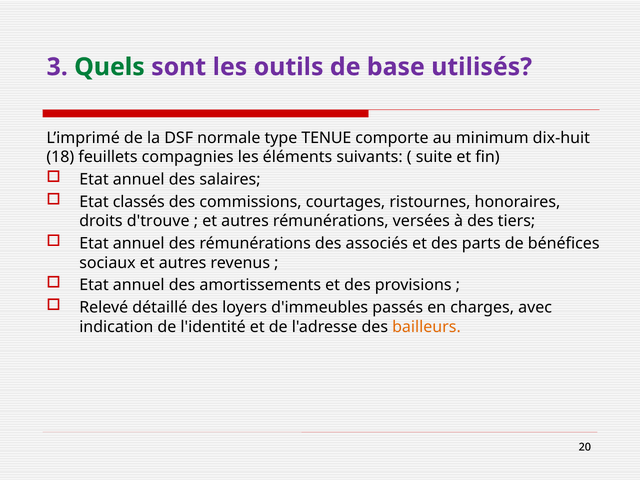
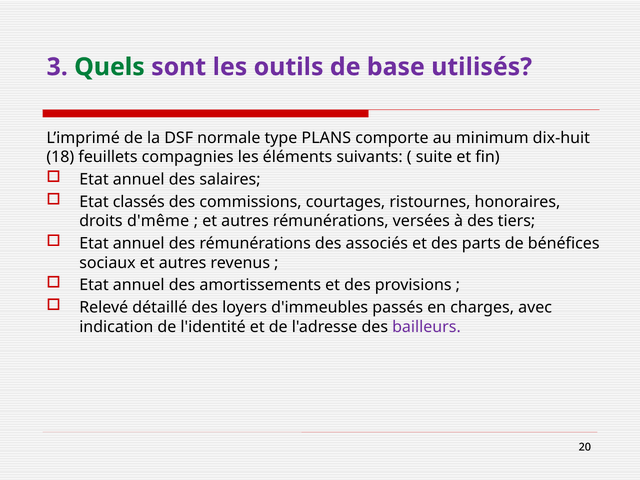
TENUE: TENUE -> PLANS
d'trouve: d'trouve -> d'même
bailleurs colour: orange -> purple
